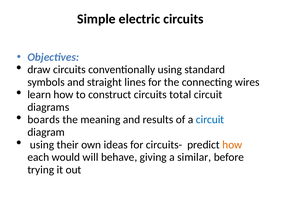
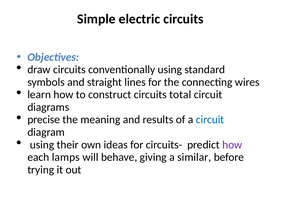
boards: boards -> precise
how at (232, 144) colour: orange -> purple
would: would -> lamps
